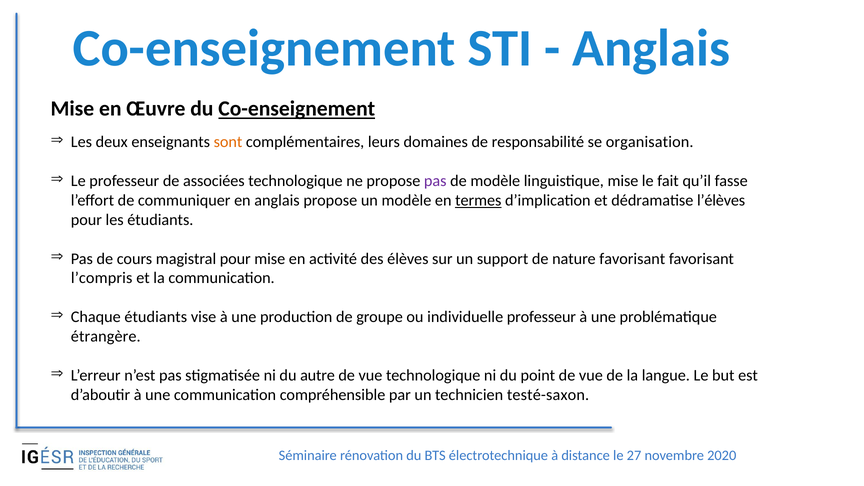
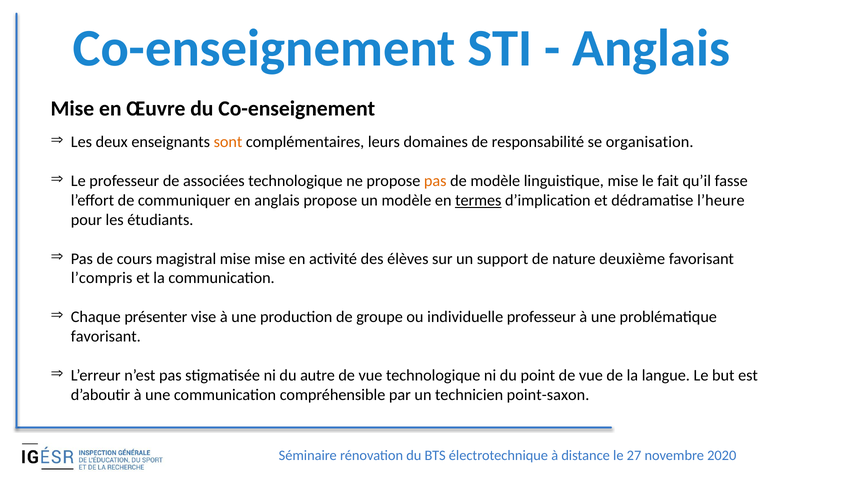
Co-enseignement at (297, 109) underline: present -> none
pas at (435, 181) colour: purple -> orange
l’élèves: l’élèves -> l’heure
magistral pour: pour -> mise
nature favorisant: favorisant -> deuxième
Chaque étudiants: étudiants -> présenter
étrangère at (106, 336): étrangère -> favorisant
testé-saxon: testé-saxon -> point-saxon
